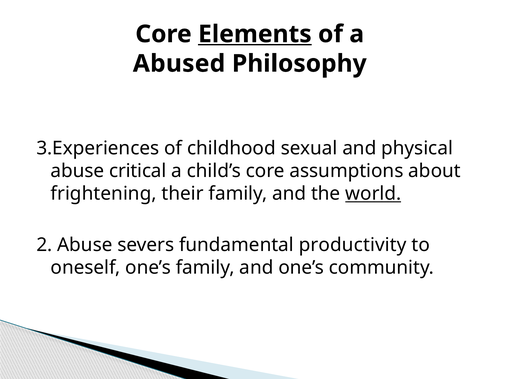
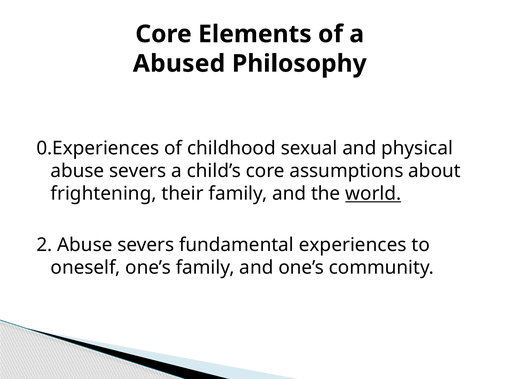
Elements underline: present -> none
3.Experiences: 3.Experiences -> 0.Experiences
critical at (138, 171): critical -> severs
productivity: productivity -> experiences
